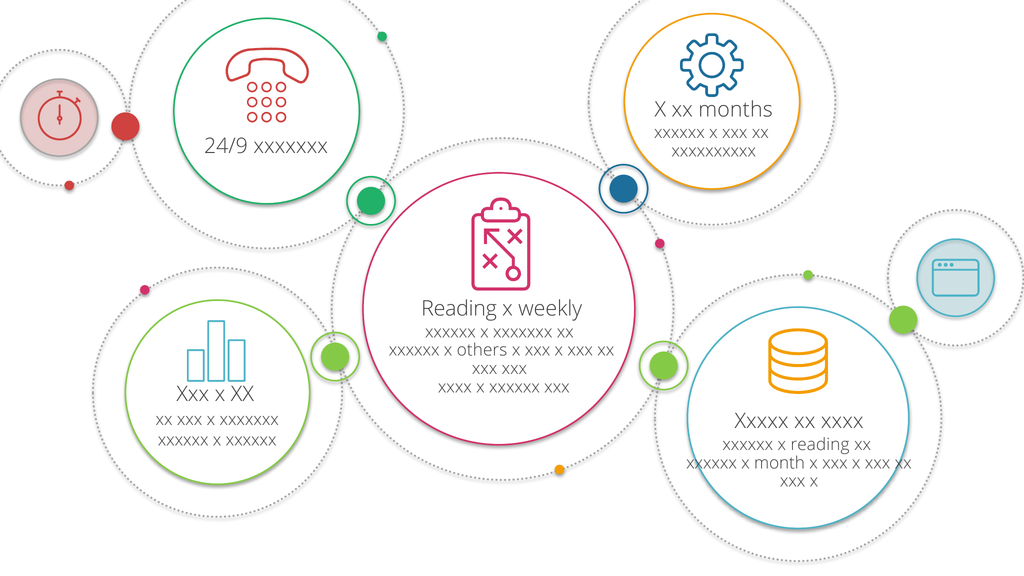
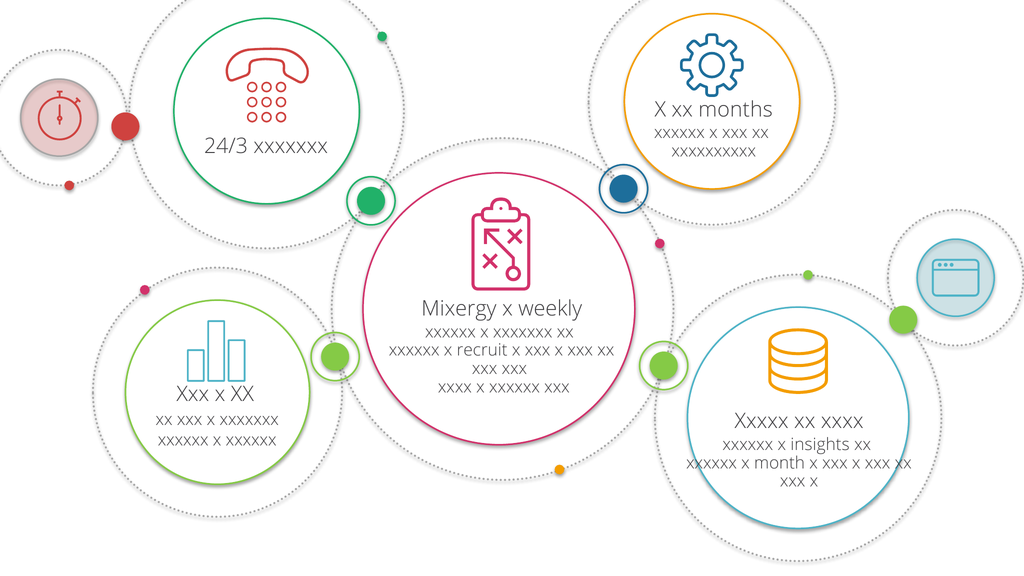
24/9: 24/9 -> 24/3
Reading at (459, 309): Reading -> Mixergy
others: others -> recruit
x reading: reading -> insights
